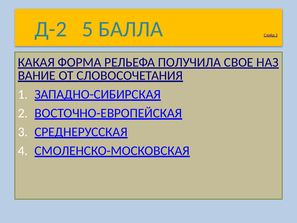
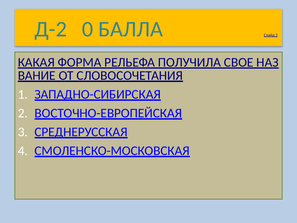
5: 5 -> 0
